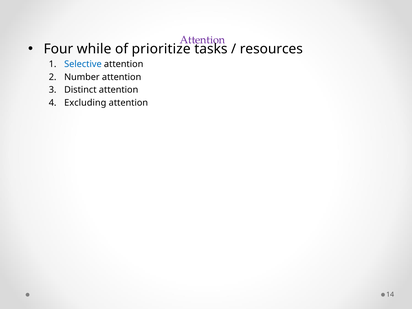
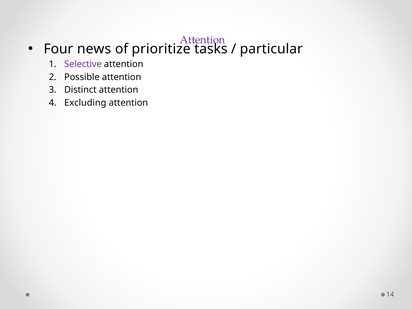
while: while -> news
resources: resources -> particular
Selective colour: blue -> purple
Number: Number -> Possible
